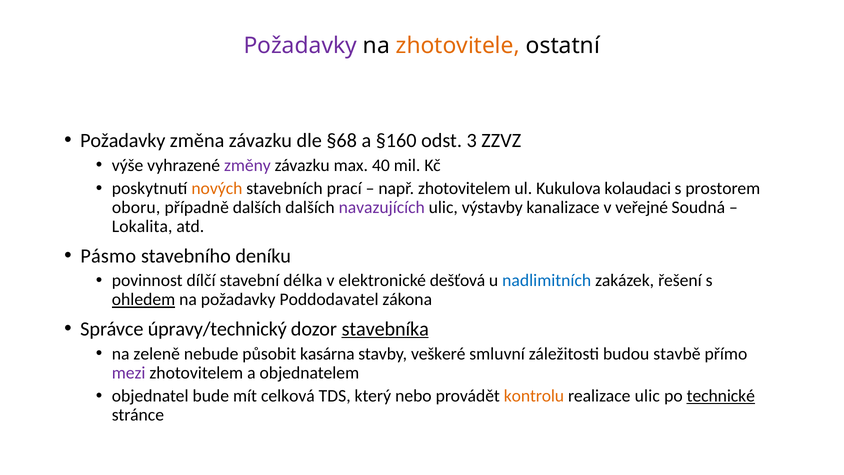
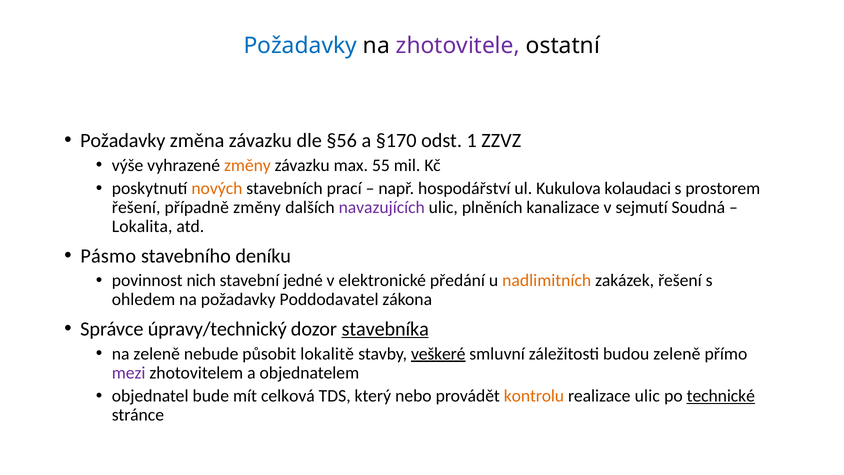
Požadavky at (300, 46) colour: purple -> blue
zhotovitele colour: orange -> purple
§68: §68 -> §56
§160: §160 -> §170
3: 3 -> 1
změny at (247, 165) colour: purple -> orange
40: 40 -> 55
např zhotovitelem: zhotovitelem -> hospodářství
oboru at (136, 208): oboru -> řešení
případně dalších: dalších -> změny
výstavby: výstavby -> plněních
veřejné: veřejné -> sejmutí
dílčí: dílčí -> nich
délka: délka -> jedné
dešťová: dešťová -> předání
nadlimitních colour: blue -> orange
ohledem underline: present -> none
kasárna: kasárna -> lokalitě
veškeré underline: none -> present
budou stavbě: stavbě -> zeleně
